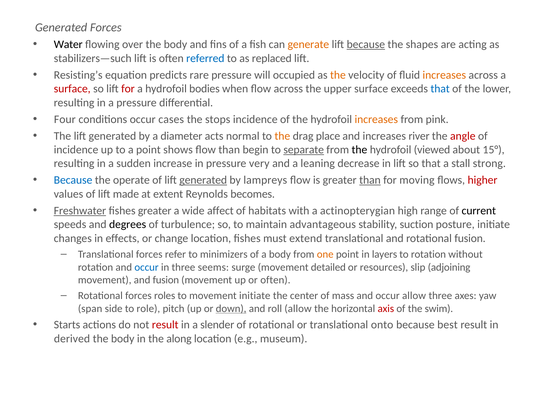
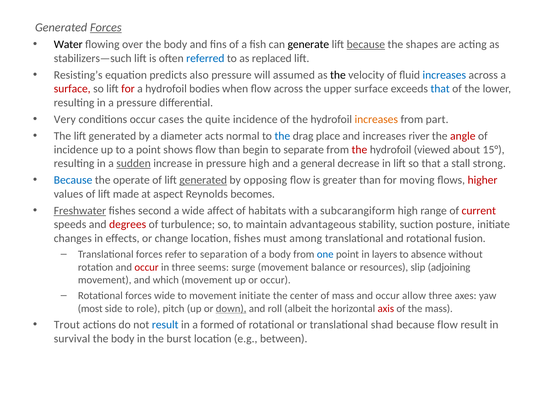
Forces at (106, 27) underline: none -> present
generate colour: orange -> black
rare: rare -> also
occupied: occupied -> assumed
the at (338, 75) colour: orange -> black
increases at (444, 75) colour: orange -> blue
Four: Four -> Very
stops: stops -> quite
pink: pink -> part
the at (282, 136) colour: orange -> blue
separate underline: present -> none
the at (359, 150) colour: black -> red
sudden underline: none -> present
pressure very: very -> high
leaning: leaning -> general
lampreys: lampreys -> opposing
than at (370, 181) underline: present -> none
extent: extent -> aspect
fishes greater: greater -> second
actinopterygian: actinopterygian -> subcarangiform
current colour: black -> red
degrees colour: black -> red
extend: extend -> among
minimizers: minimizers -> separation
one colour: orange -> blue
to rotation: rotation -> absence
occur at (147, 268) colour: blue -> red
detailed: detailed -> balance
and fusion: fusion -> which
or often: often -> occur
forces roles: roles -> wide
span: span -> most
roll allow: allow -> albeit
the swim: swim -> mass
Starts: Starts -> Trout
result at (165, 325) colour: red -> blue
slender: slender -> formed
onto: onto -> shad
because best: best -> flow
derived: derived -> survival
along: along -> burst
museum: museum -> between
